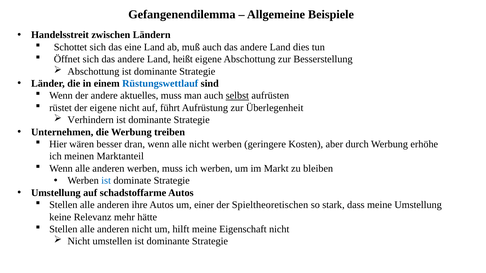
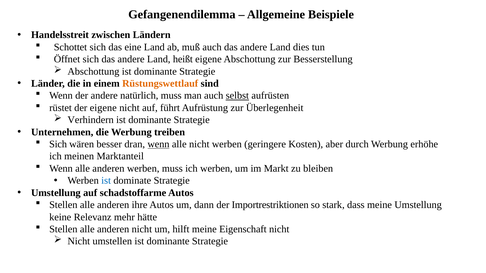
Rüstungswettlauf colour: blue -> orange
aktuelles: aktuelles -> natürlich
Hier at (58, 144): Hier -> Sich
wenn at (158, 144) underline: none -> present
einer: einer -> dann
Spieltheoretischen: Spieltheoretischen -> Importrestriktionen
